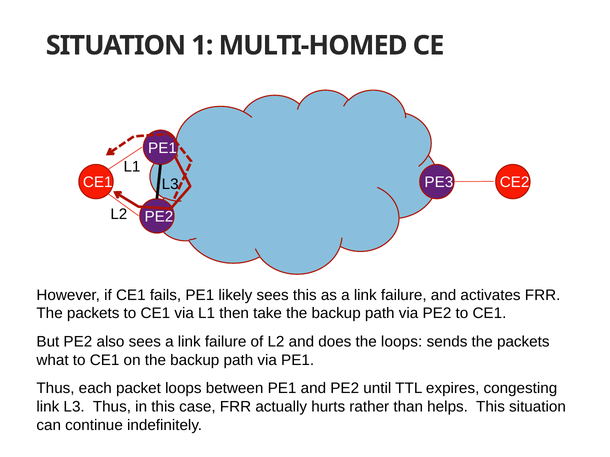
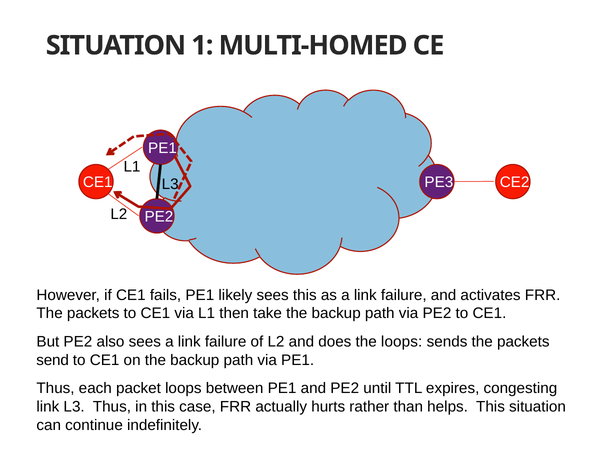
what: what -> send
